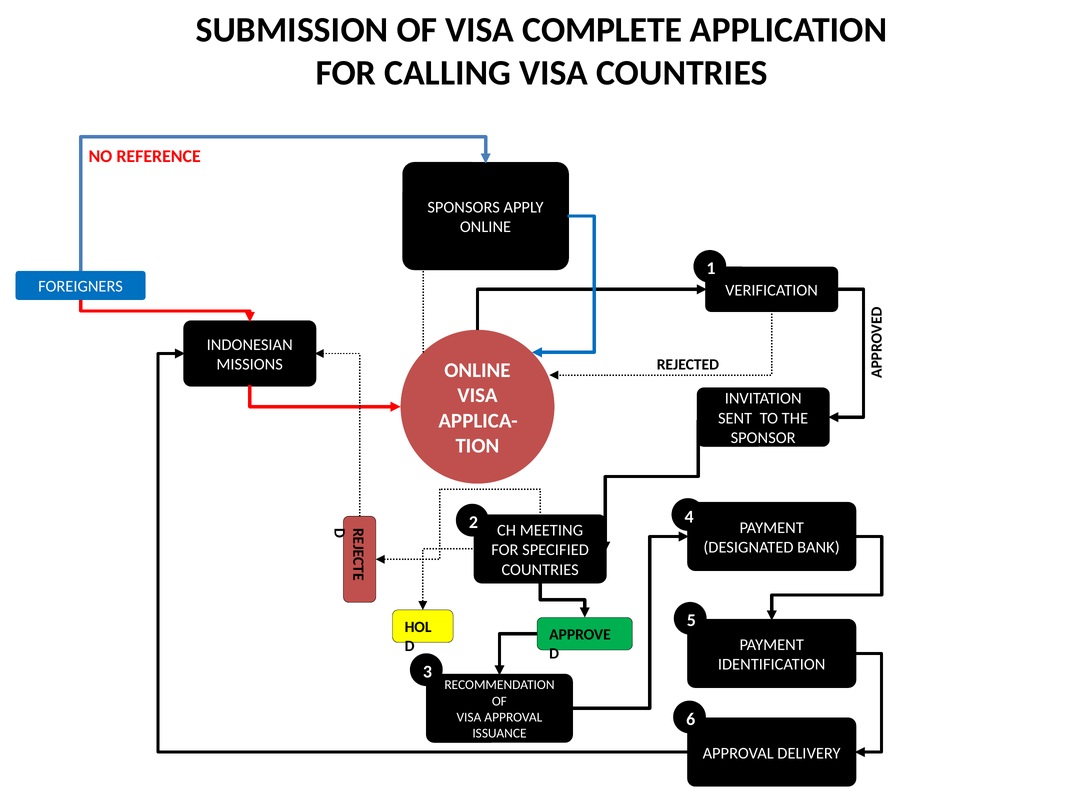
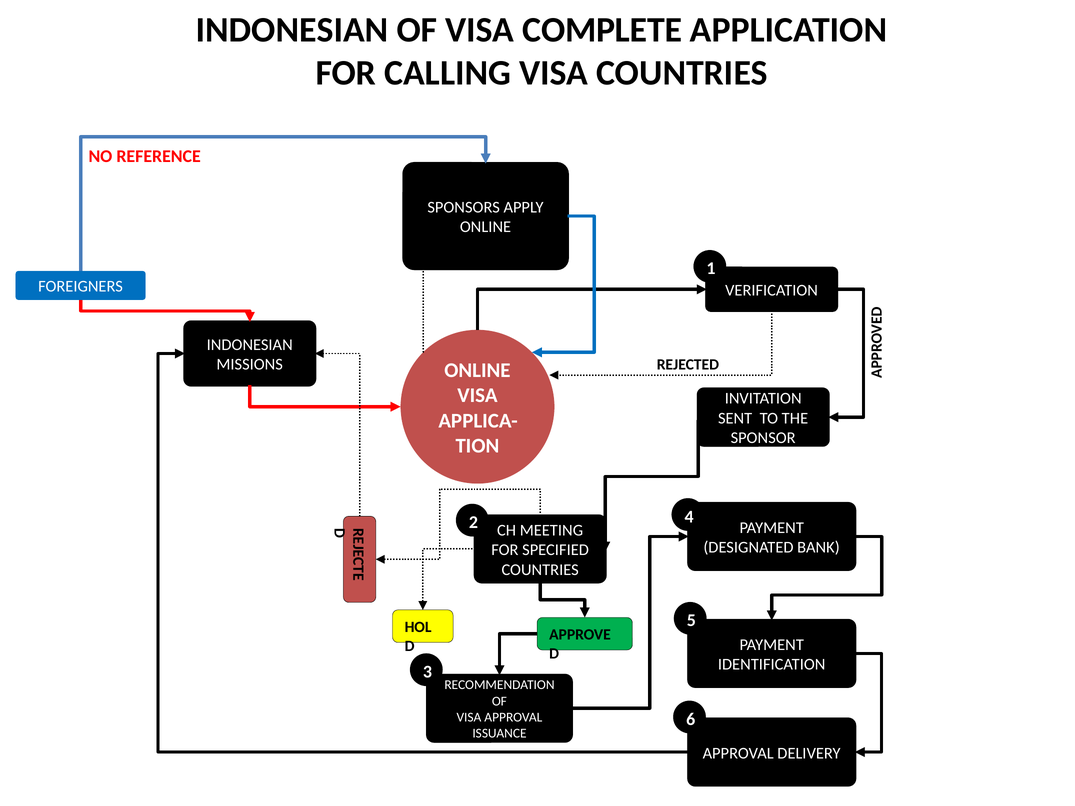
SUBMISSION at (292, 30): SUBMISSION -> INDONESIAN
